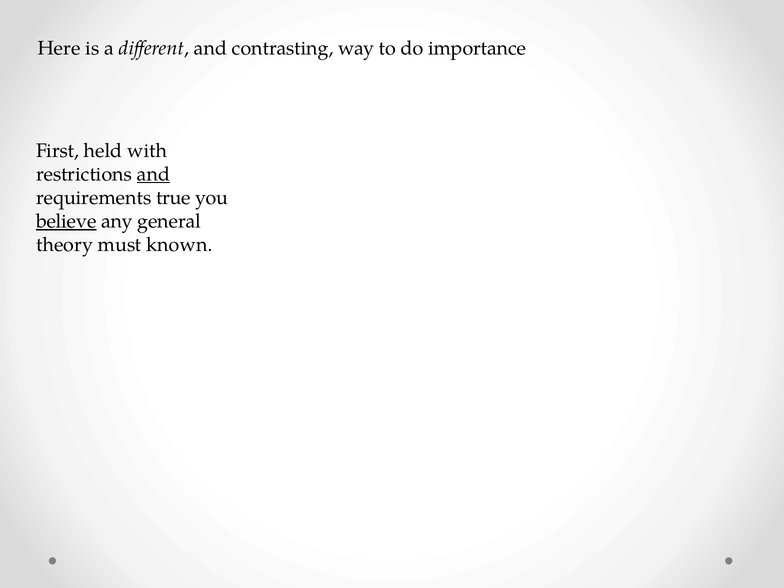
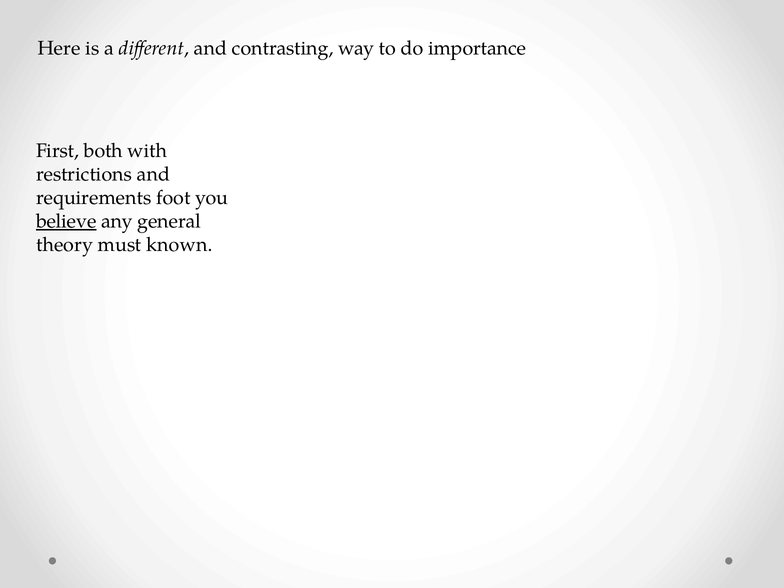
held: held -> both
and at (153, 174) underline: present -> none
true: true -> foot
